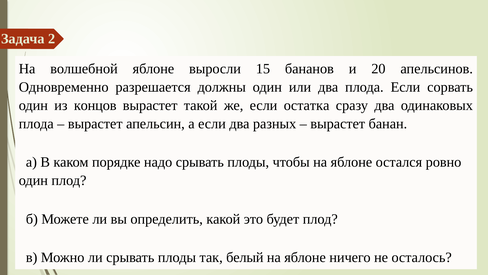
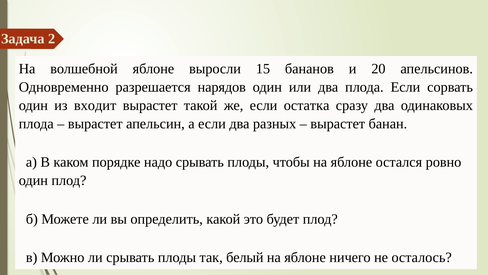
должны: должны -> нарядов
концов: концов -> входит
